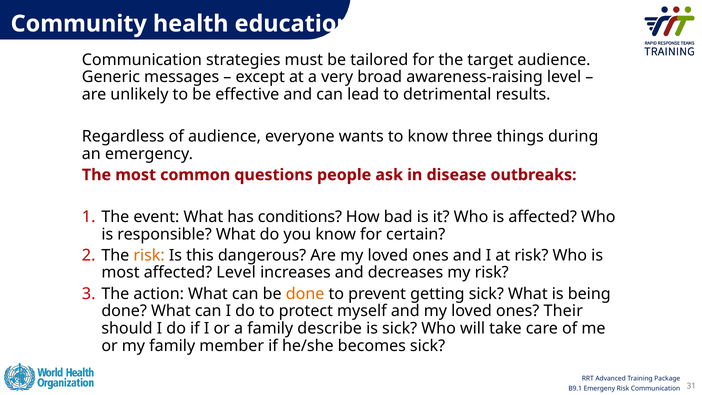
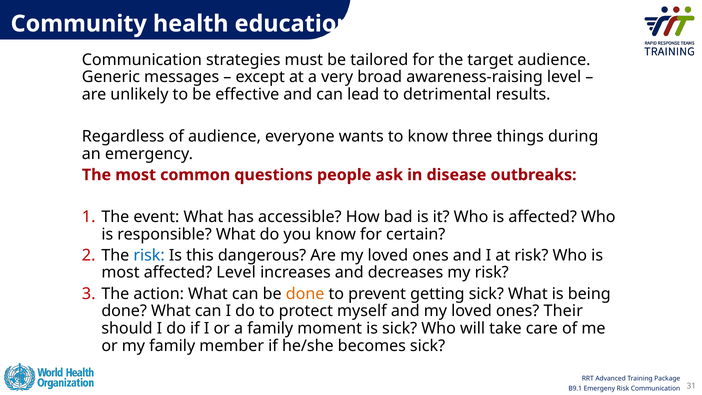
conditions: conditions -> accessible
risk at (149, 255) colour: orange -> blue
describe: describe -> moment
